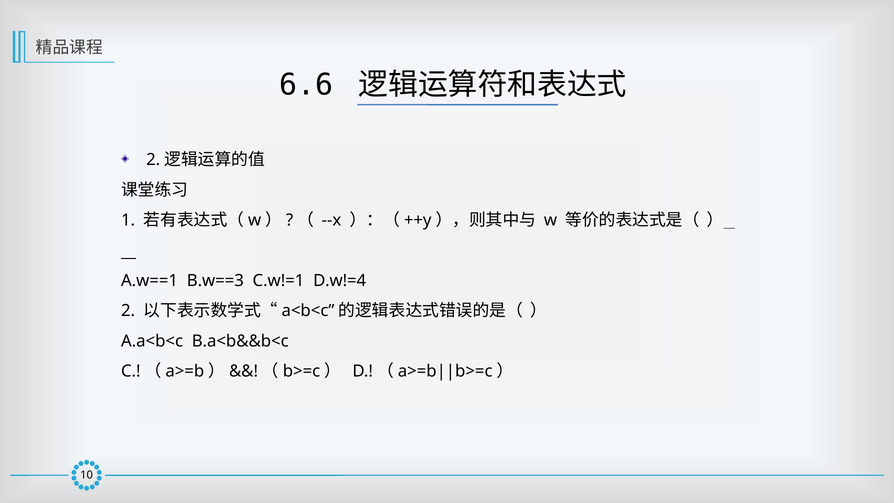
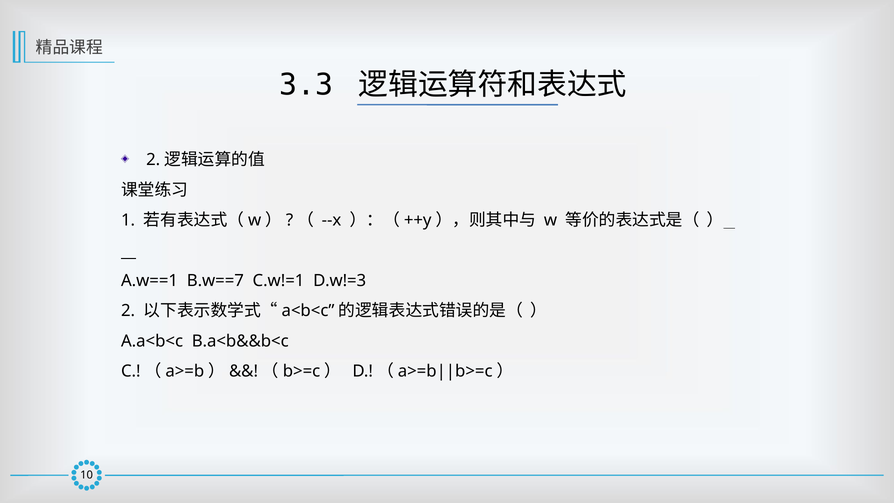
6.6: 6.6 -> 3.3
B.w==3: B.w==3 -> B.w==7
D.w!=4: D.w!=4 -> D.w!=3
